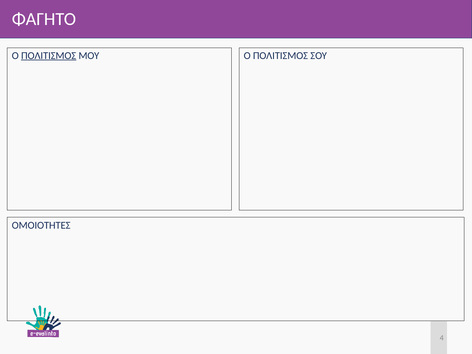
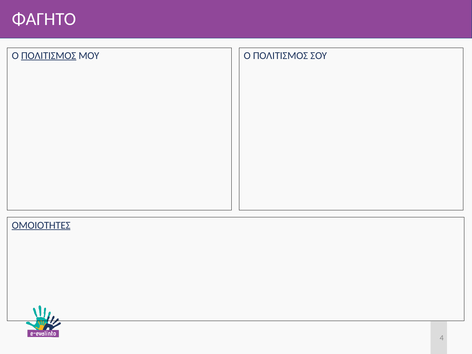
ΟΜΟΙΟΤΗΤΕΣ underline: none -> present
